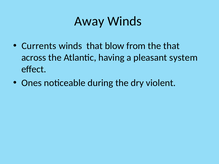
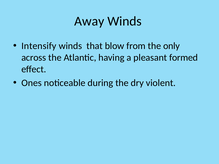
Currents: Currents -> Intensify
the that: that -> only
system: system -> formed
